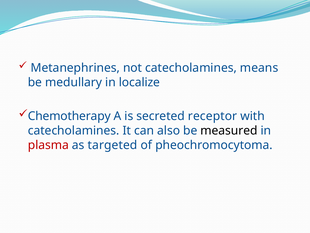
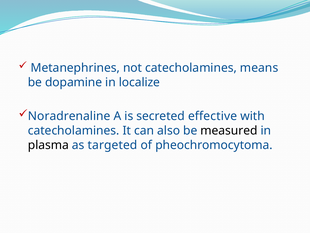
medullary: medullary -> dopamine
Chemotherapy: Chemotherapy -> Noradrenaline
receptor: receptor -> effective
plasma colour: red -> black
